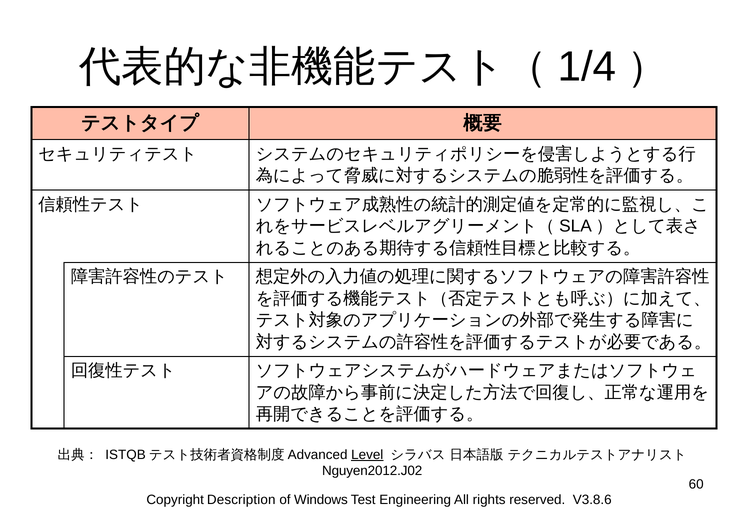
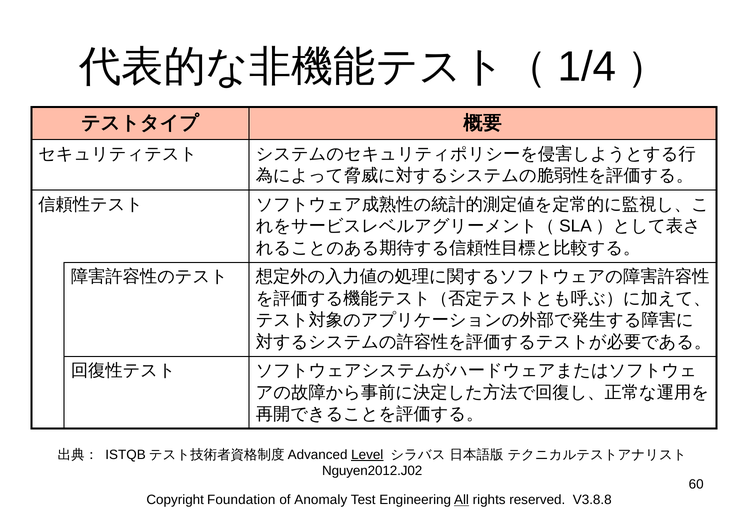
Description: Description -> Foundation
Windows: Windows -> Anomaly
All underline: none -> present
V3.8.6: V3.8.6 -> V3.8.8
